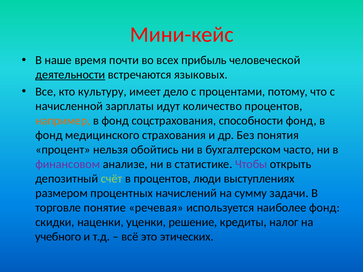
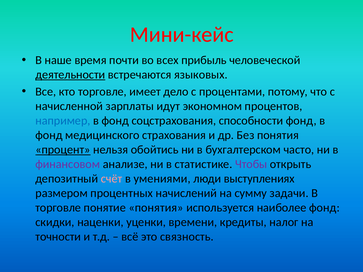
кто культуру: культуру -> торговле
количество: количество -> экономном
например colour: orange -> blue
процент underline: none -> present
счёт colour: light green -> pink
в процентов: процентов -> умениями
понятие речевая: речевая -> понятия
решение: решение -> времени
учебного: учебного -> точности
этических: этических -> связность
